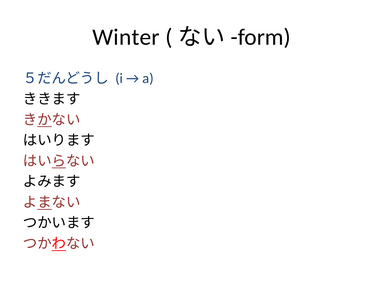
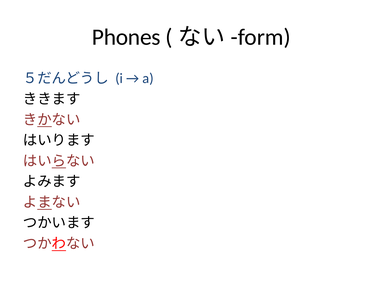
Winter: Winter -> Phones
